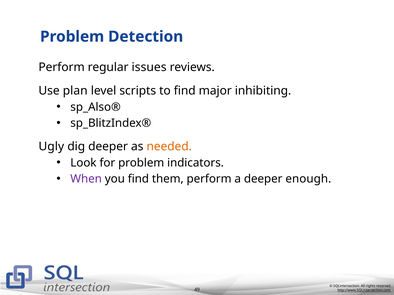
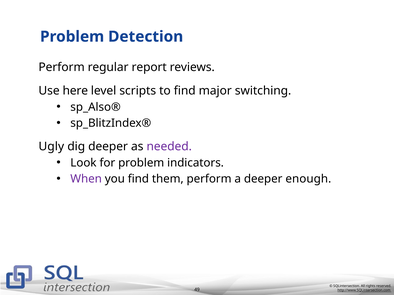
issues: issues -> report
plan: plan -> here
inhibiting: inhibiting -> switching
needed colour: orange -> purple
